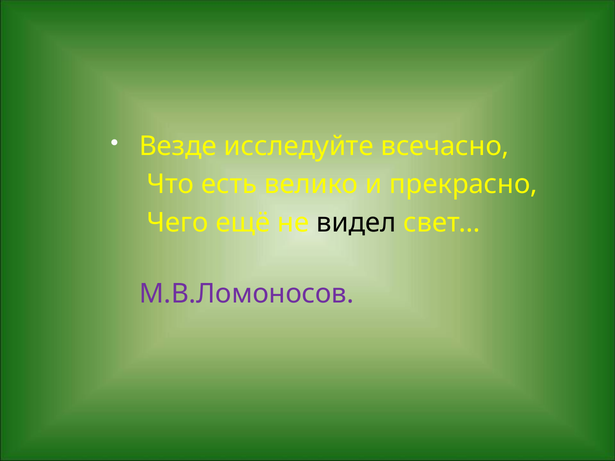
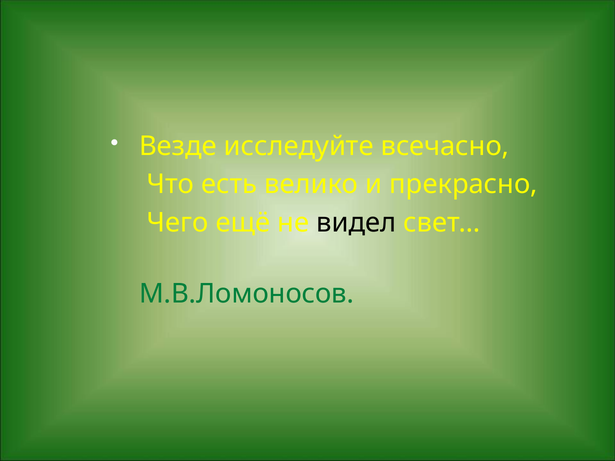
М.В.Ломоносов colour: purple -> green
